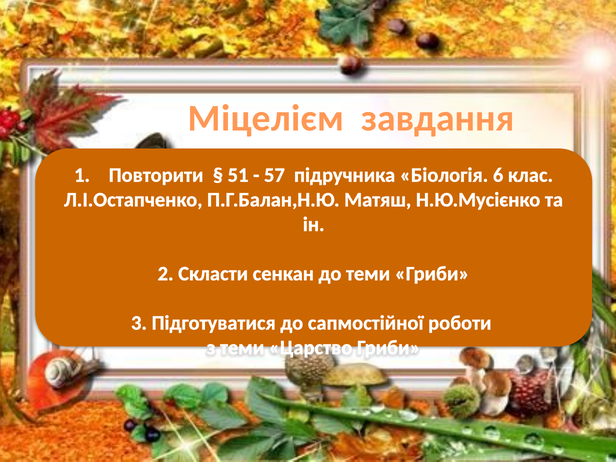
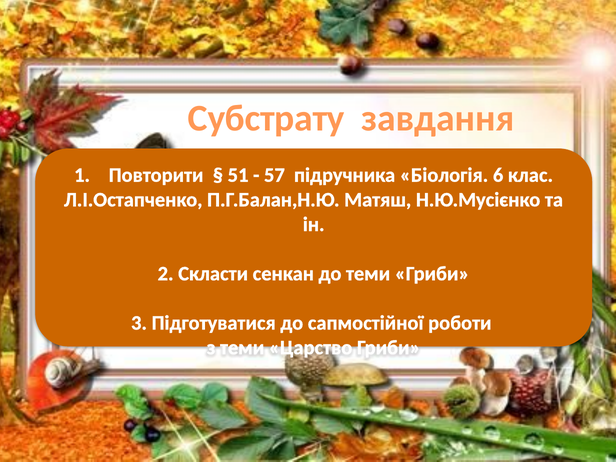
Міцелієм: Міцелієм -> Субстрату
